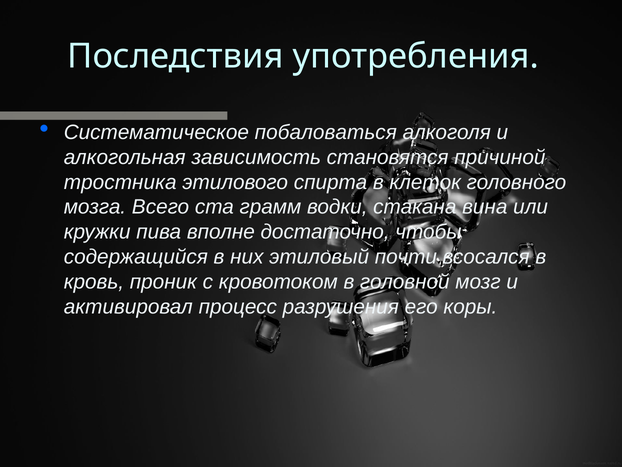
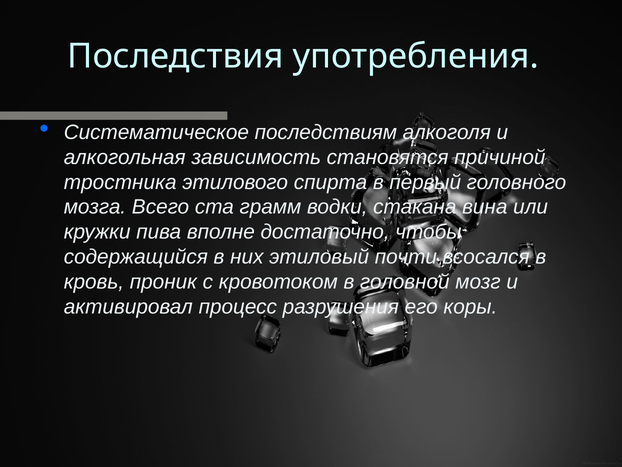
побаловаться: побаловаться -> последствиям
клеток: клеток -> первый
